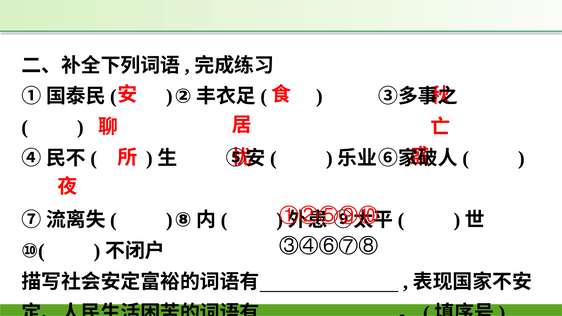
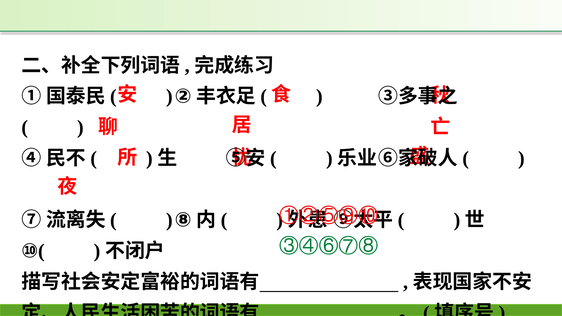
③④⑥⑦⑧ colour: black -> green
